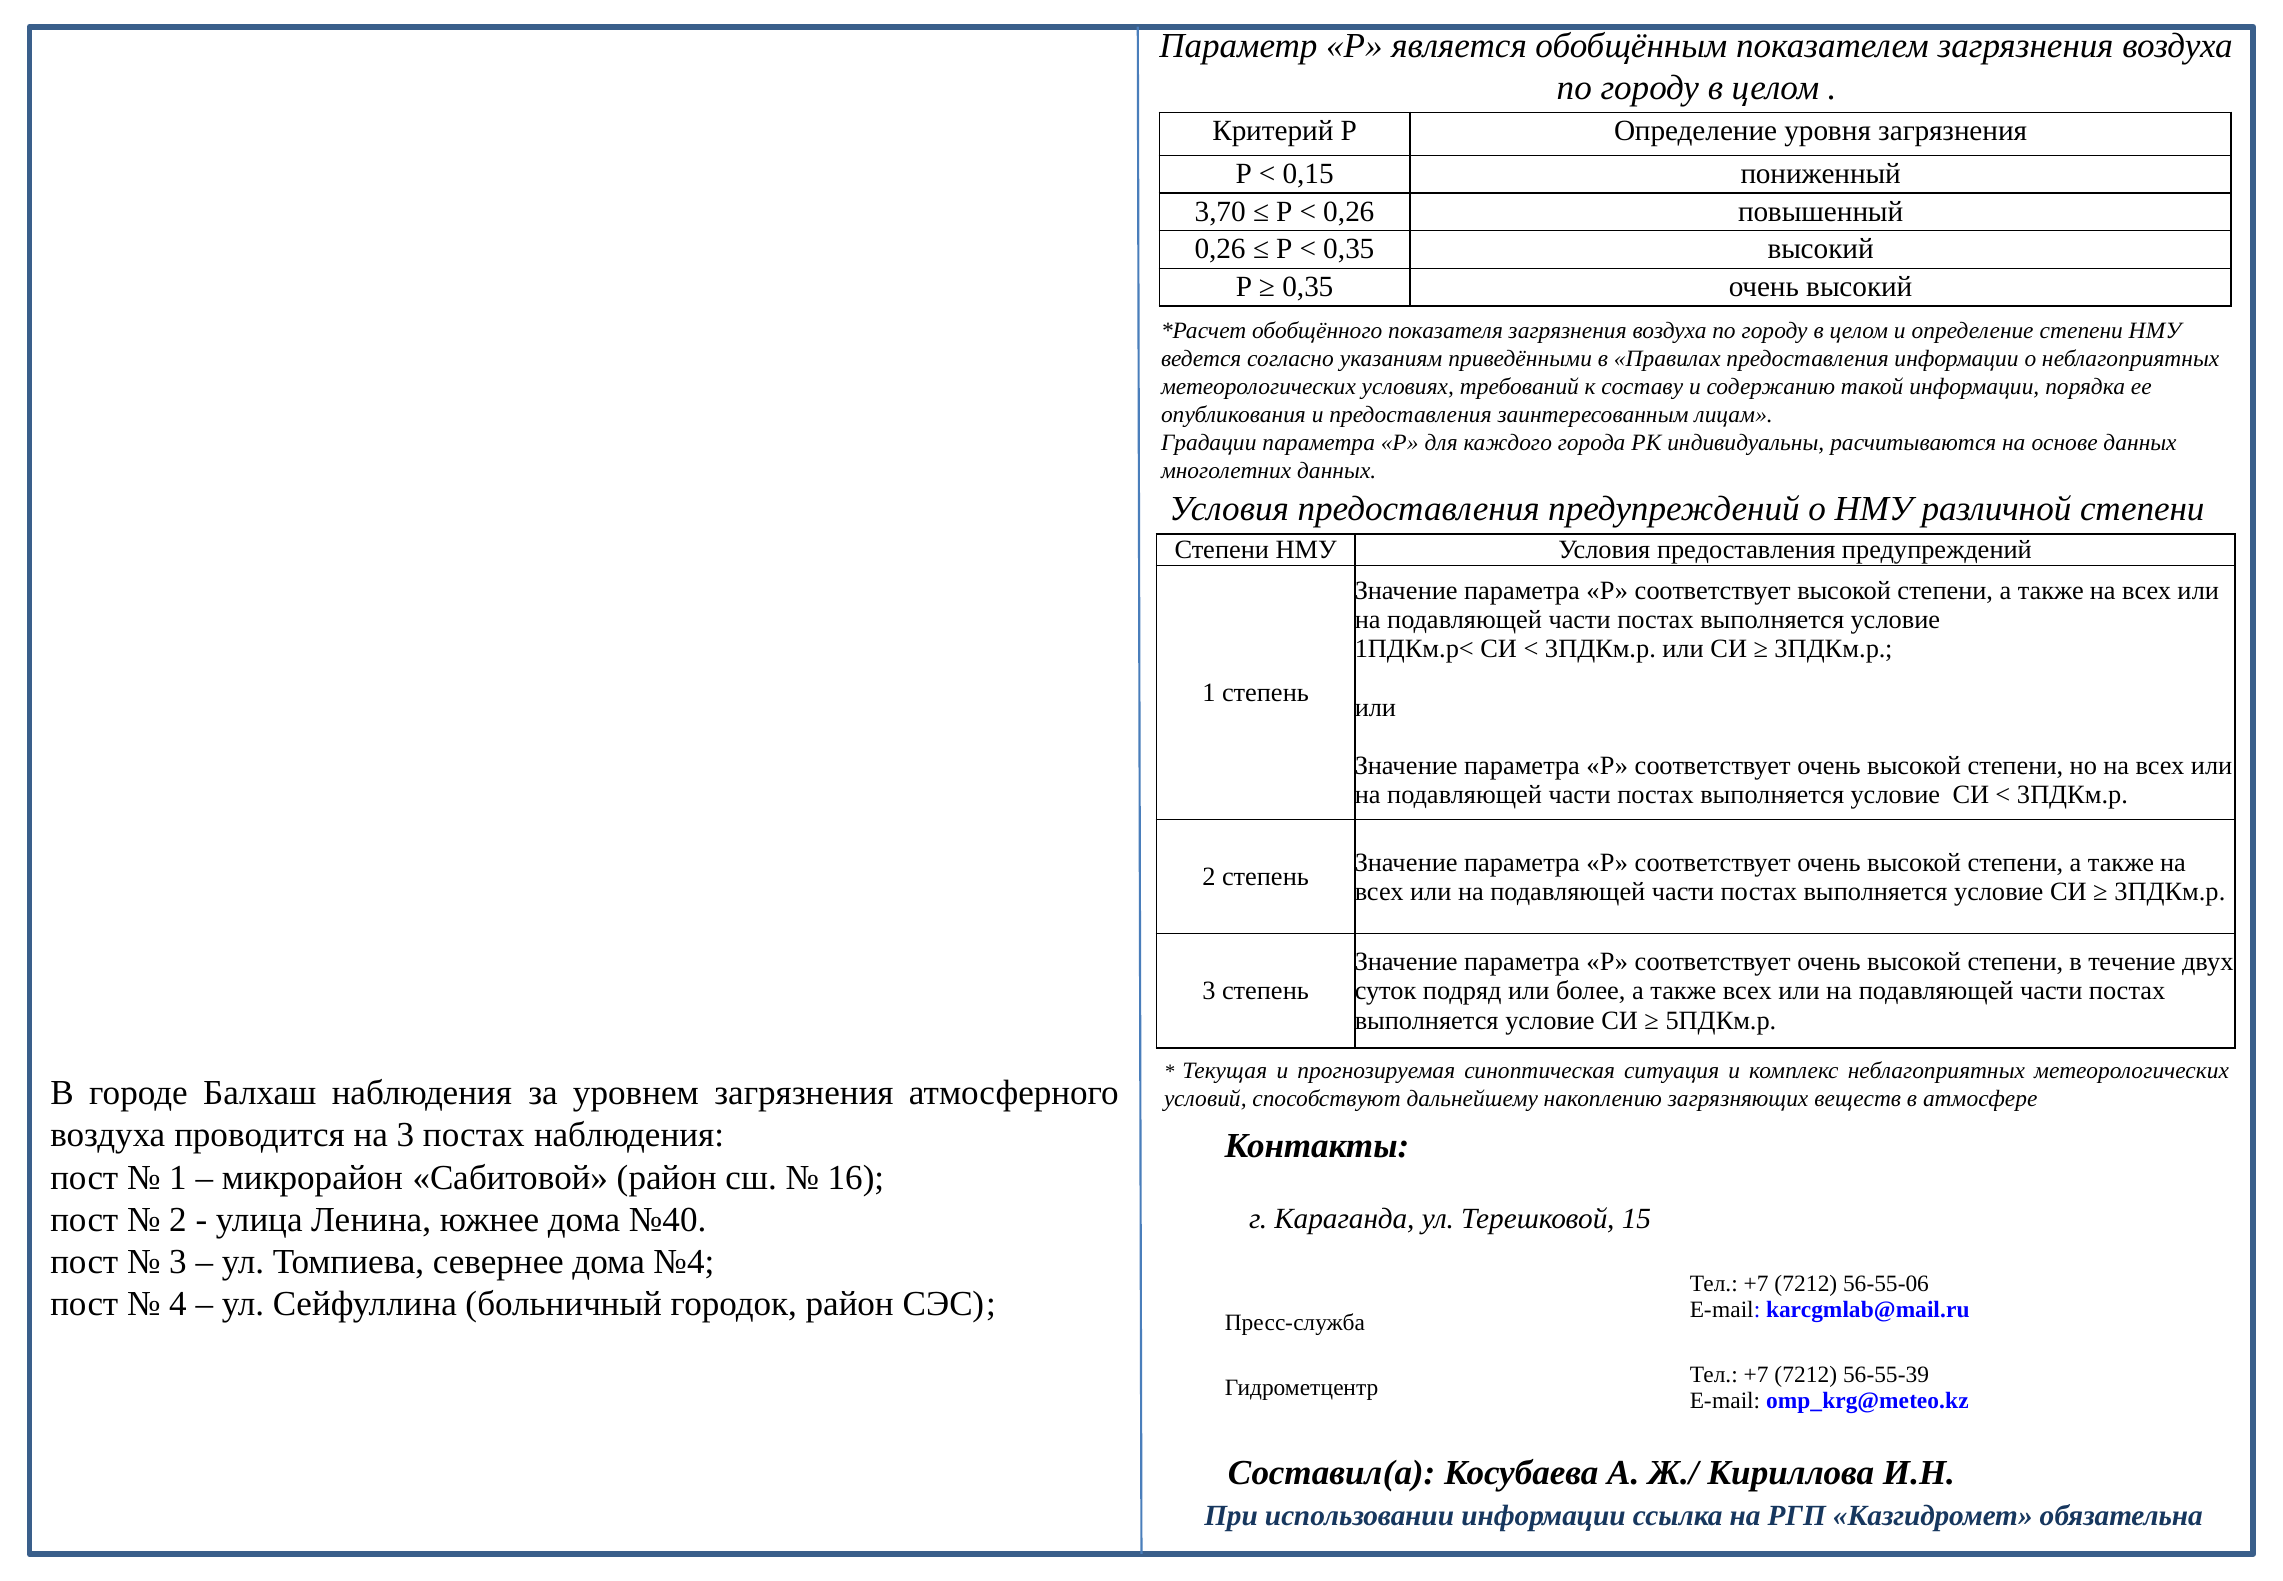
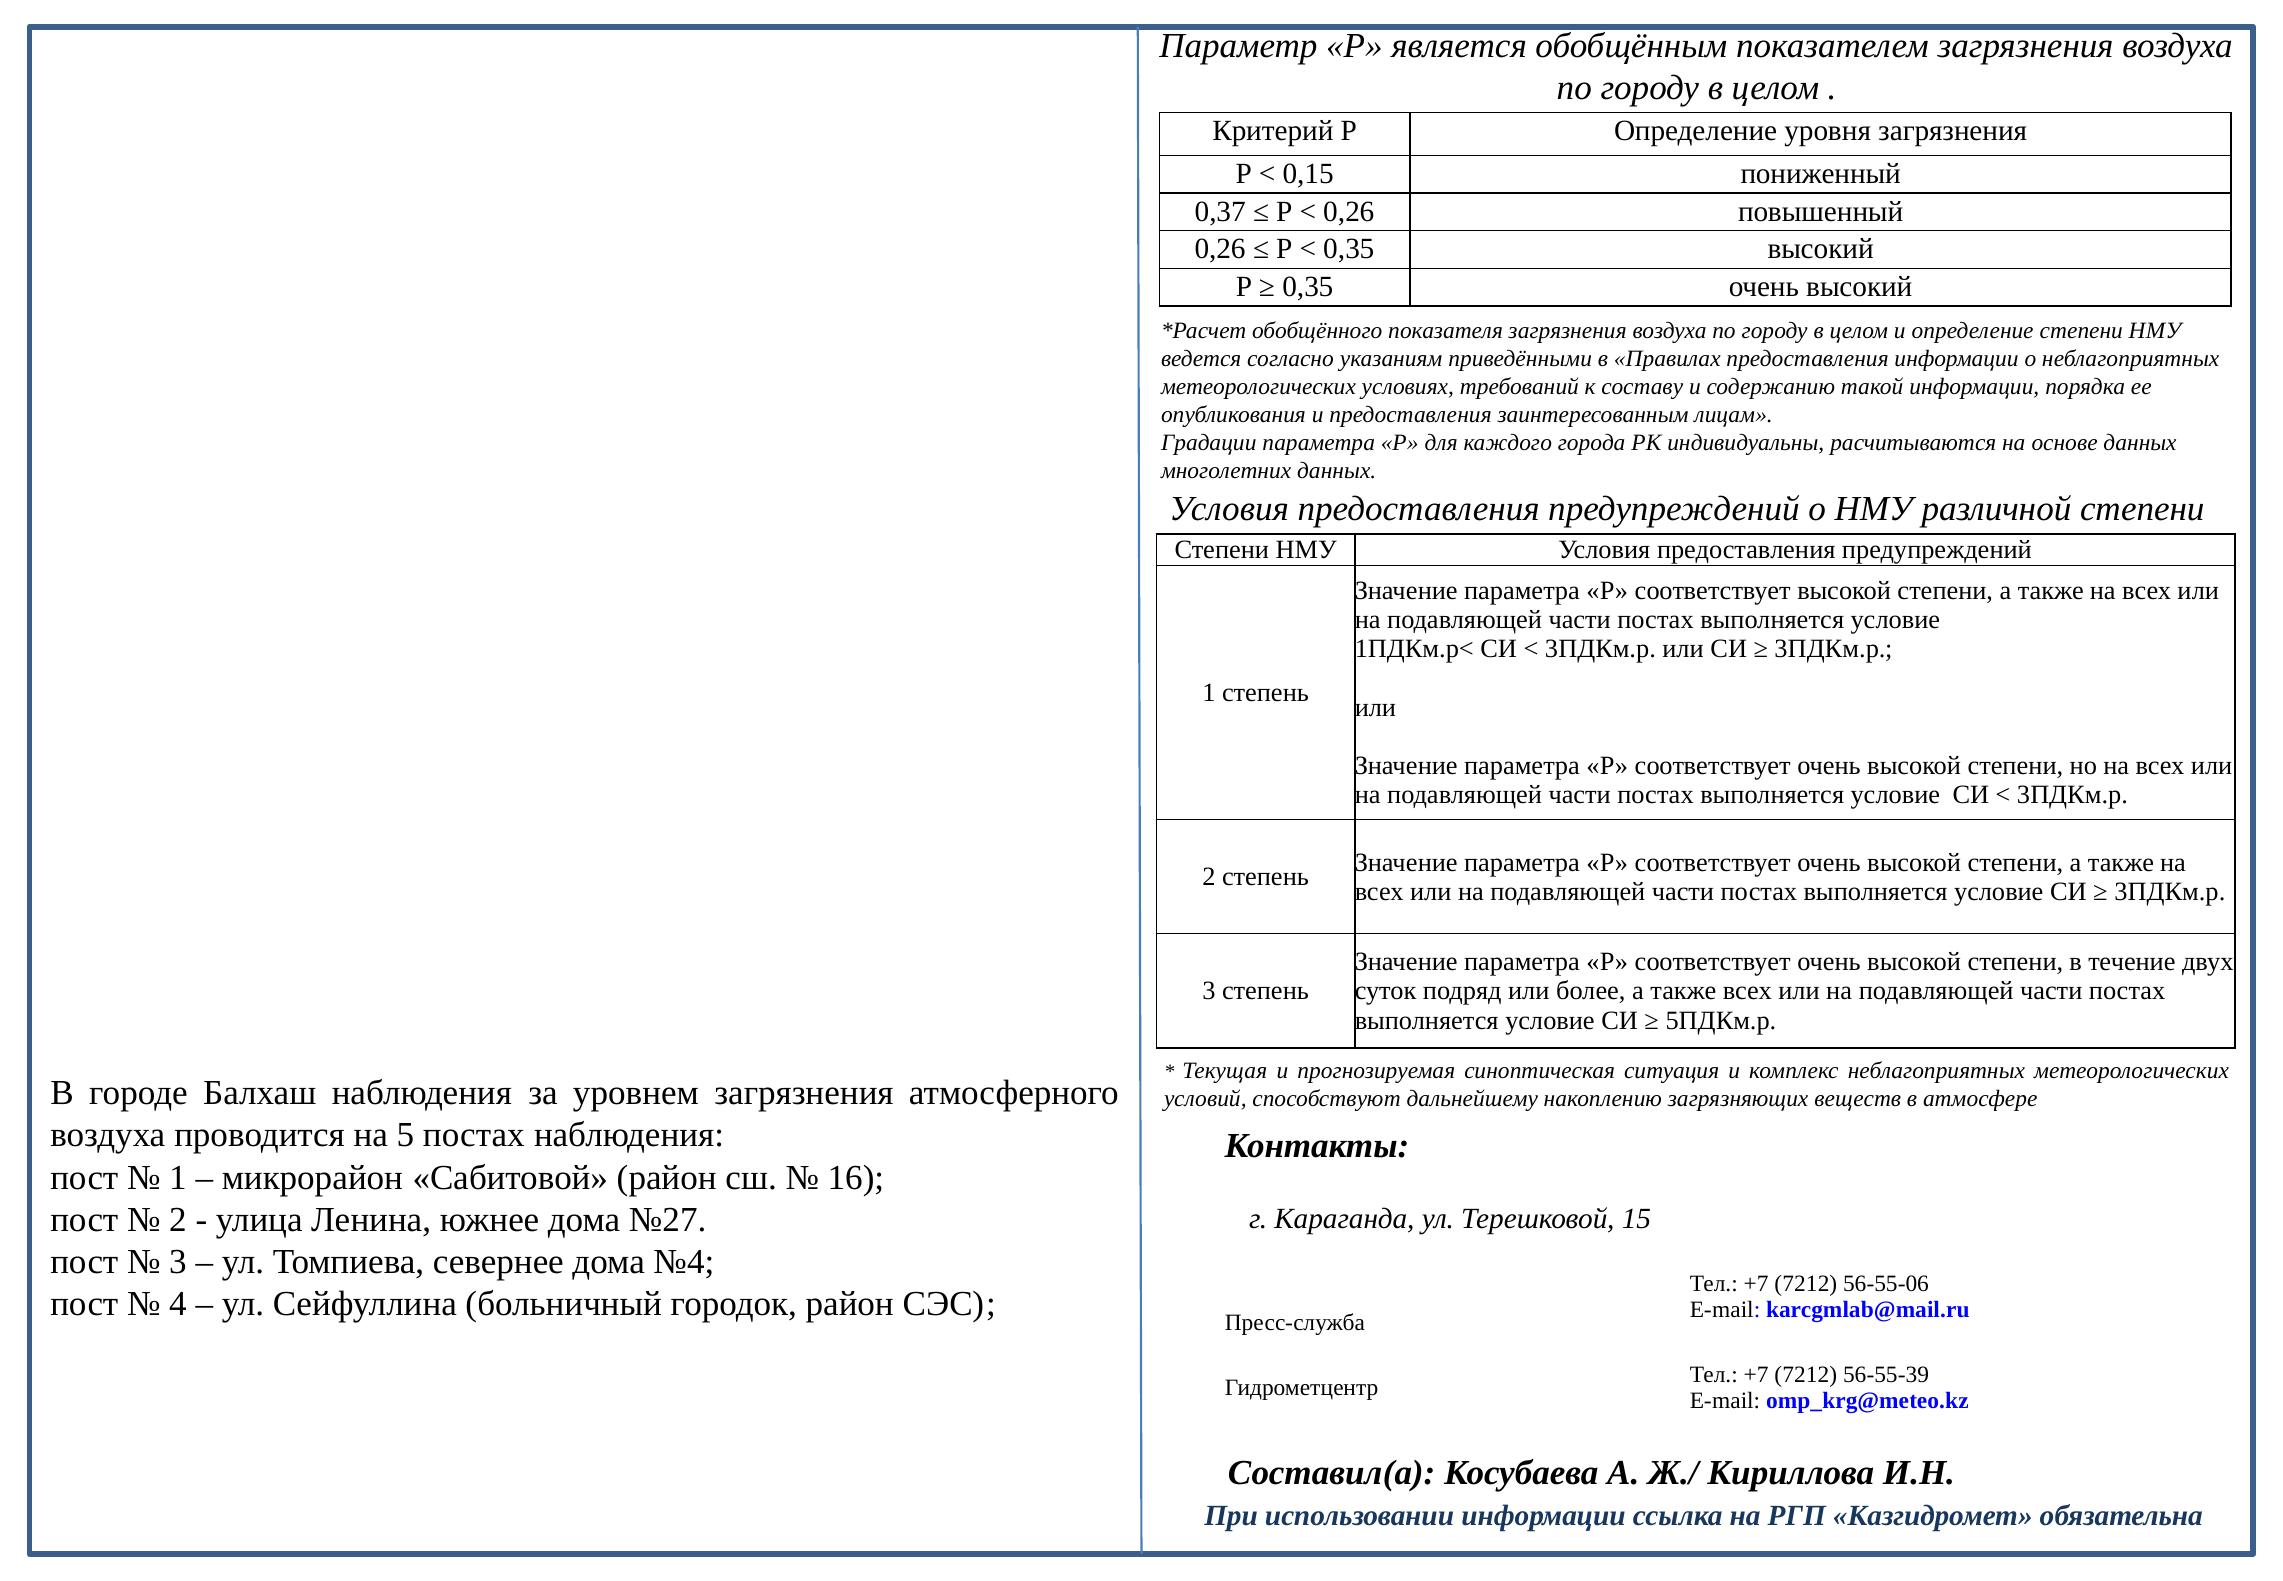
3,70: 3,70 -> 0,37
на 3: 3 -> 5
№40: №40 -> №27
